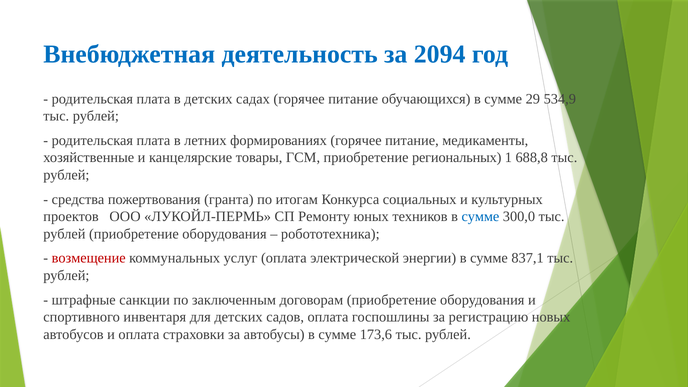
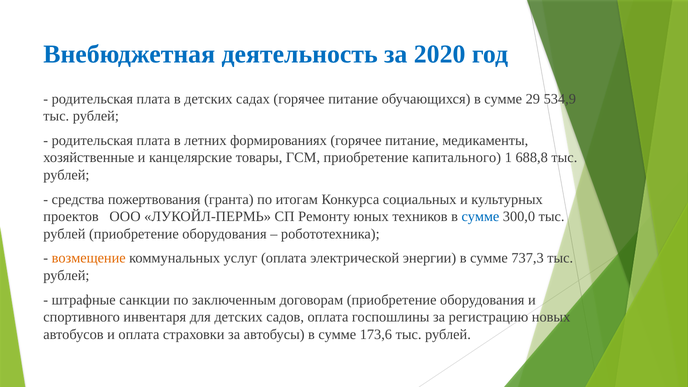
2094: 2094 -> 2020
региональных: региональных -> капитального
возмещение colour: red -> orange
837,1: 837,1 -> 737,3
